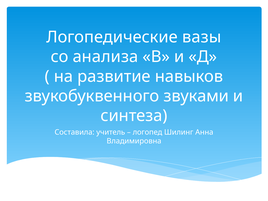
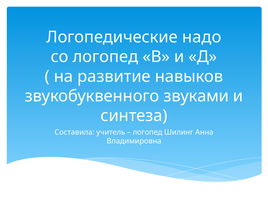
вазы: вазы -> надо
со анализа: анализа -> логопед
